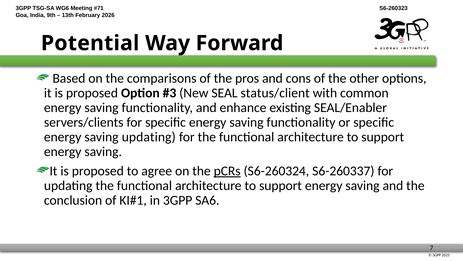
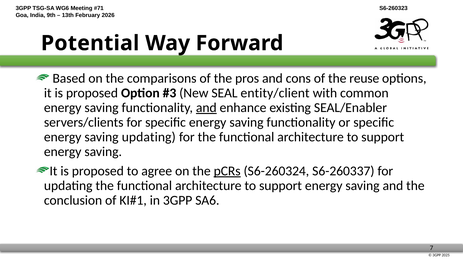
other: other -> reuse
status/client: status/client -> entity/client
and at (206, 107) underline: none -> present
